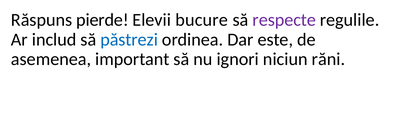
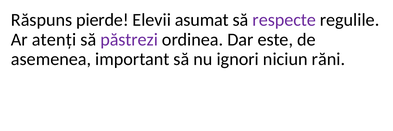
bucure: bucure -> asumat
includ: includ -> atenți
păstrezi colour: blue -> purple
